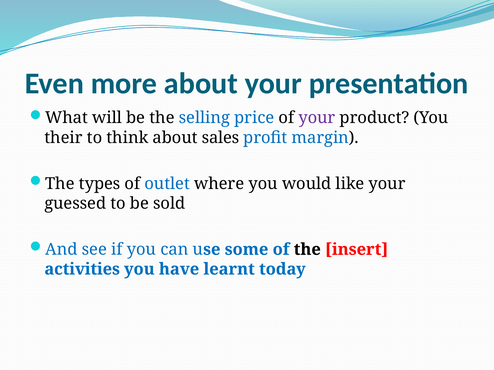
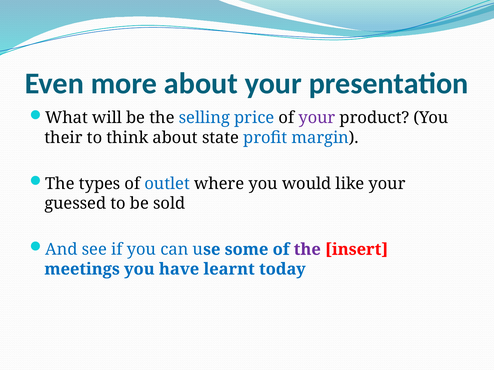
sales: sales -> state
the at (307, 250) colour: black -> purple
activities: activities -> meetings
